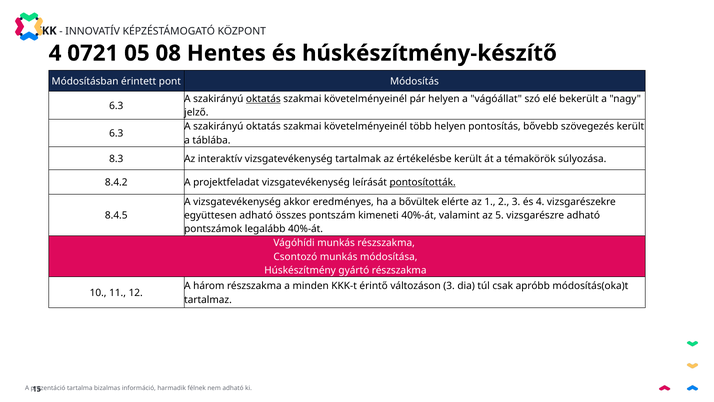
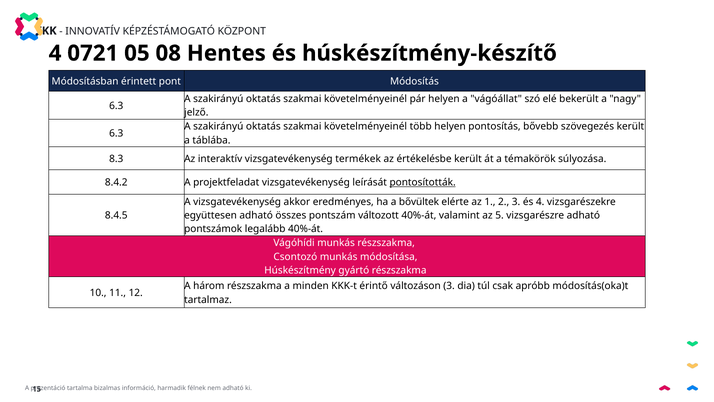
oktatás at (263, 99) underline: present -> none
tartalmak: tartalmak -> termékek
kimeneti: kimeneti -> változott
